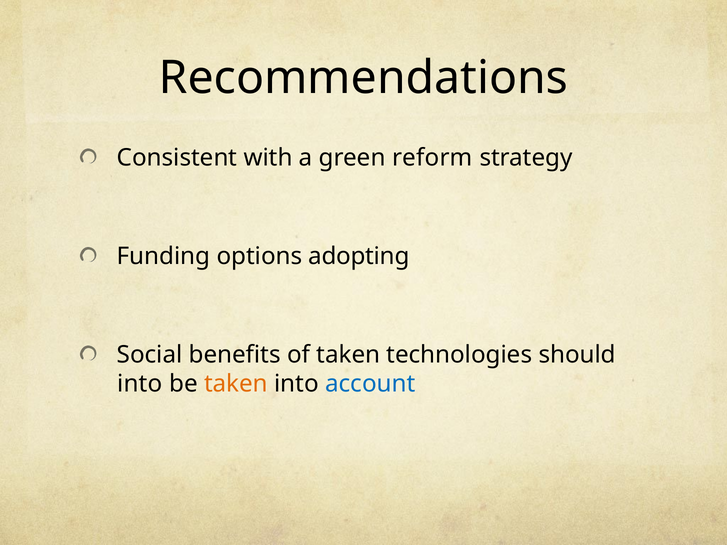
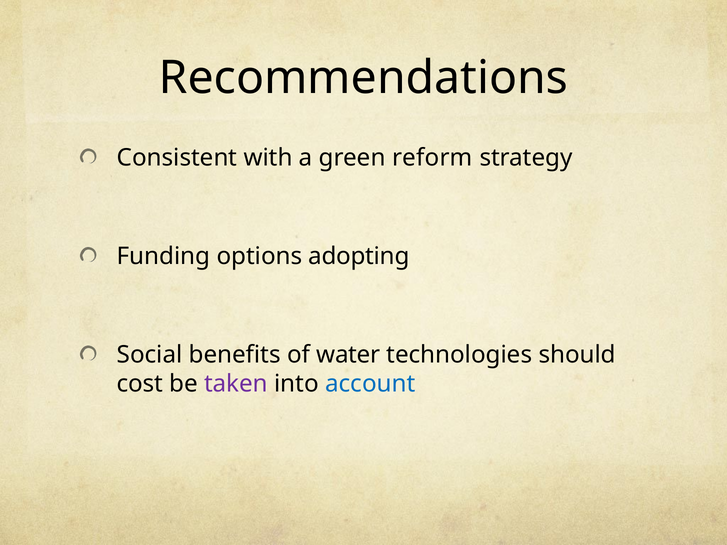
of taken: taken -> water
into at (140, 384): into -> cost
taken at (236, 384) colour: orange -> purple
